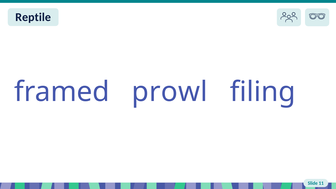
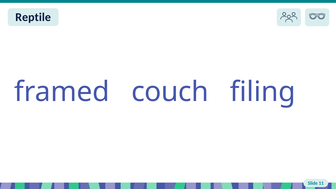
prowl: prowl -> couch
